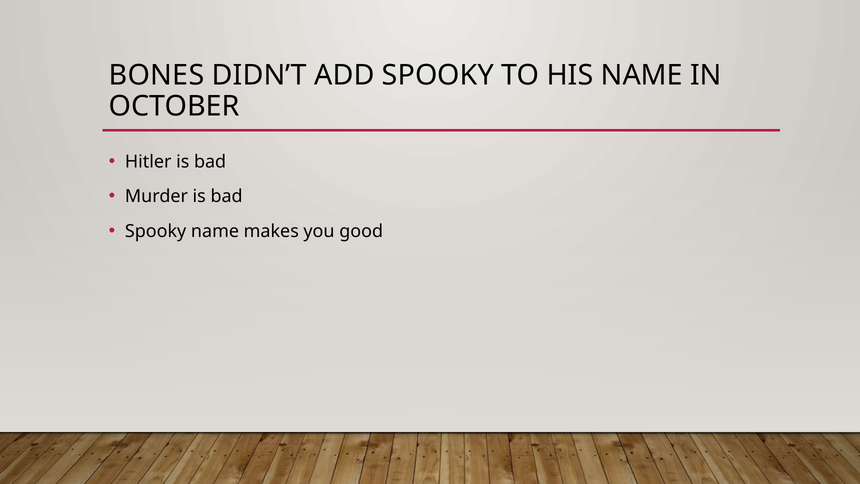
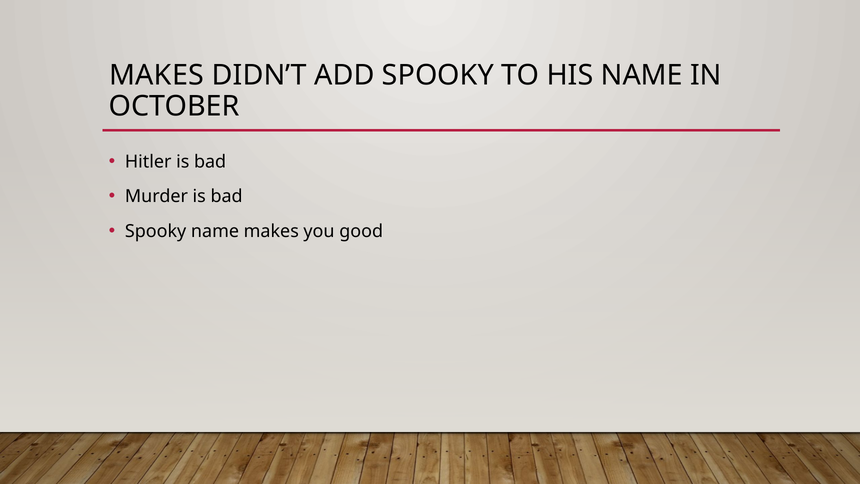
BONES at (157, 75): BONES -> MAKES
